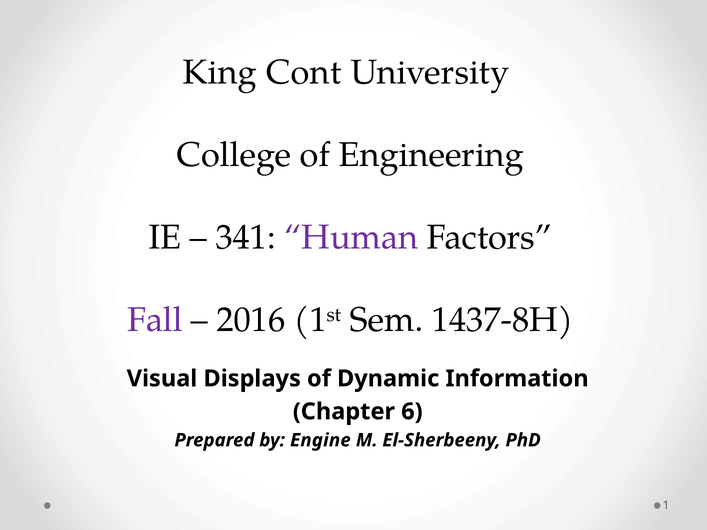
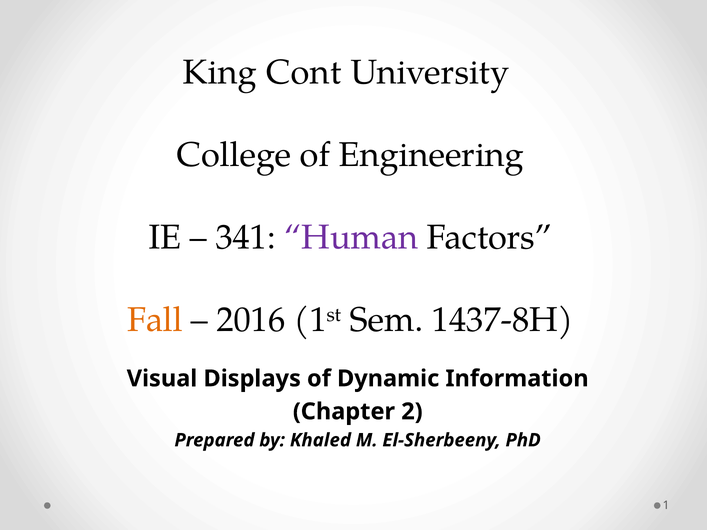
Fall colour: purple -> orange
6: 6 -> 2
Engine: Engine -> Khaled
